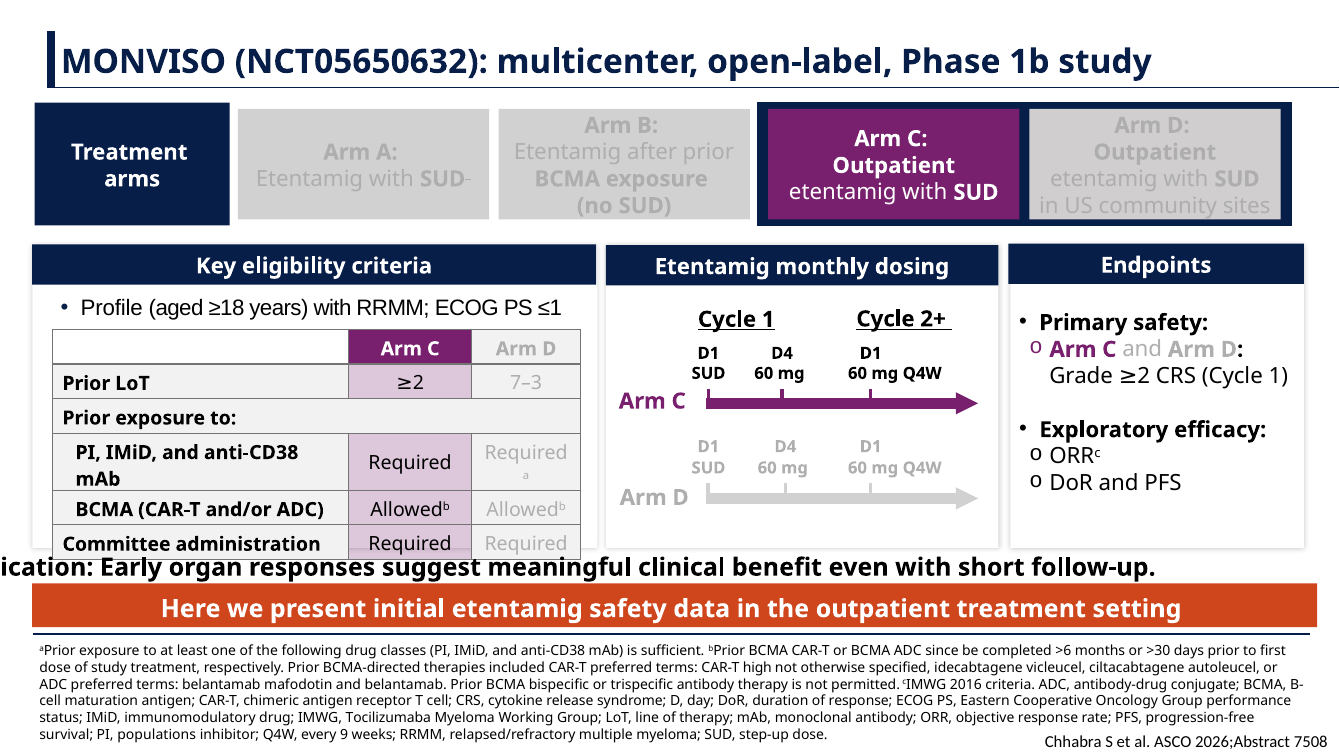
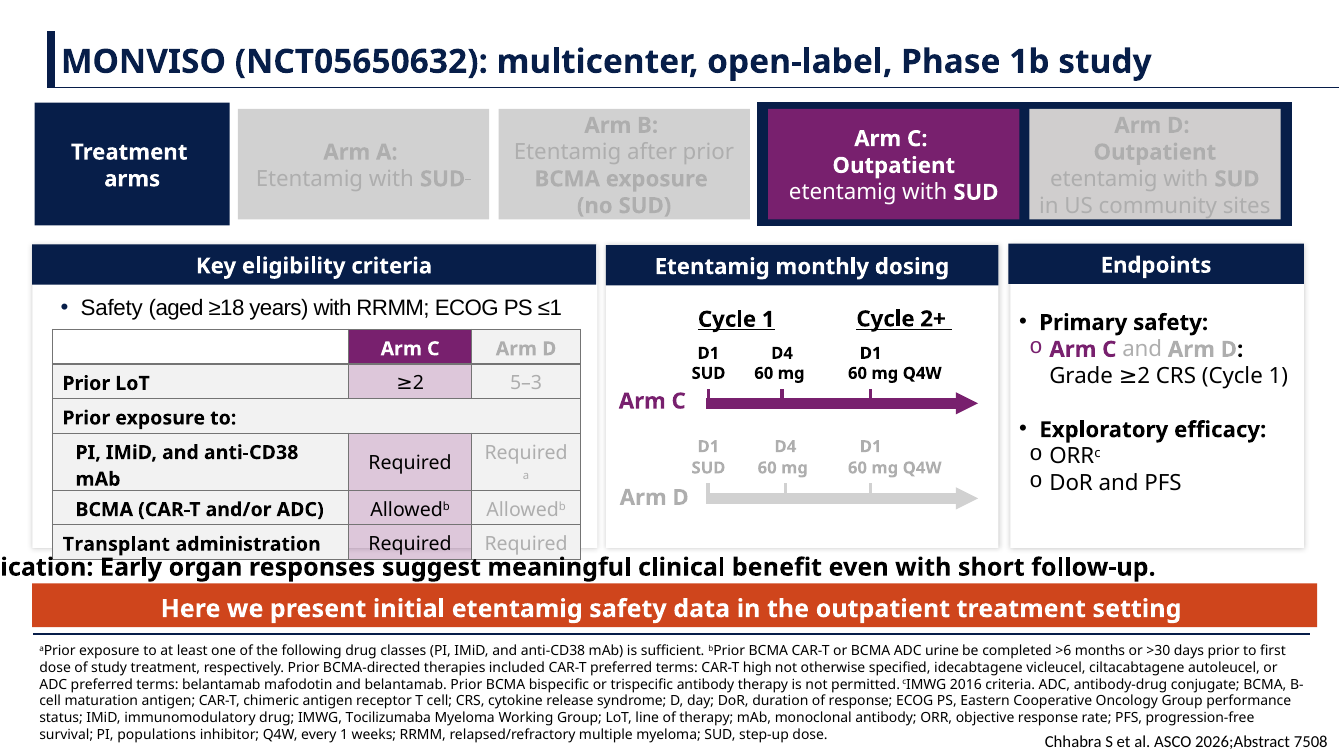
Profile at (112, 308): Profile -> Safety
7–3: 7–3 -> 5–3
Committee: Committee -> Transplant
since: since -> urine
every 9: 9 -> 1
